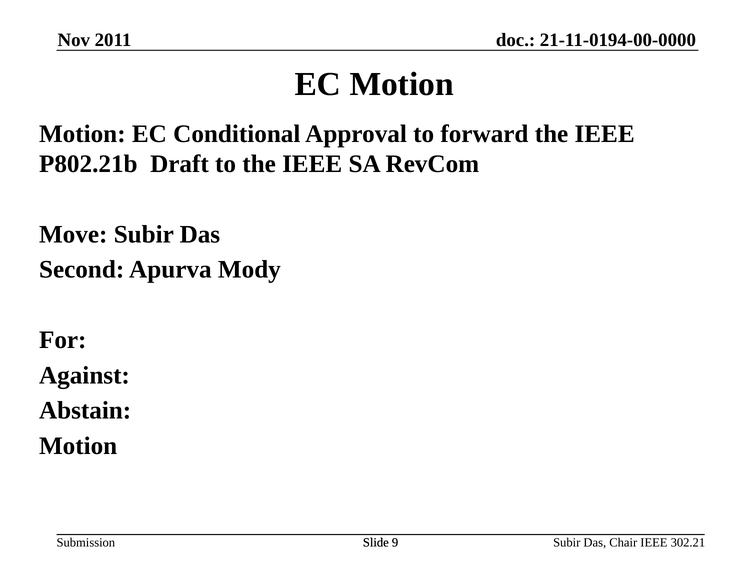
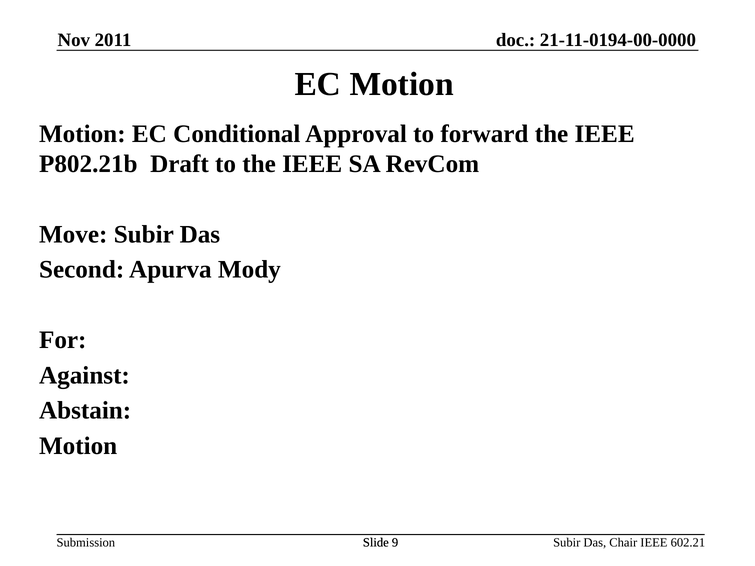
302.21: 302.21 -> 602.21
